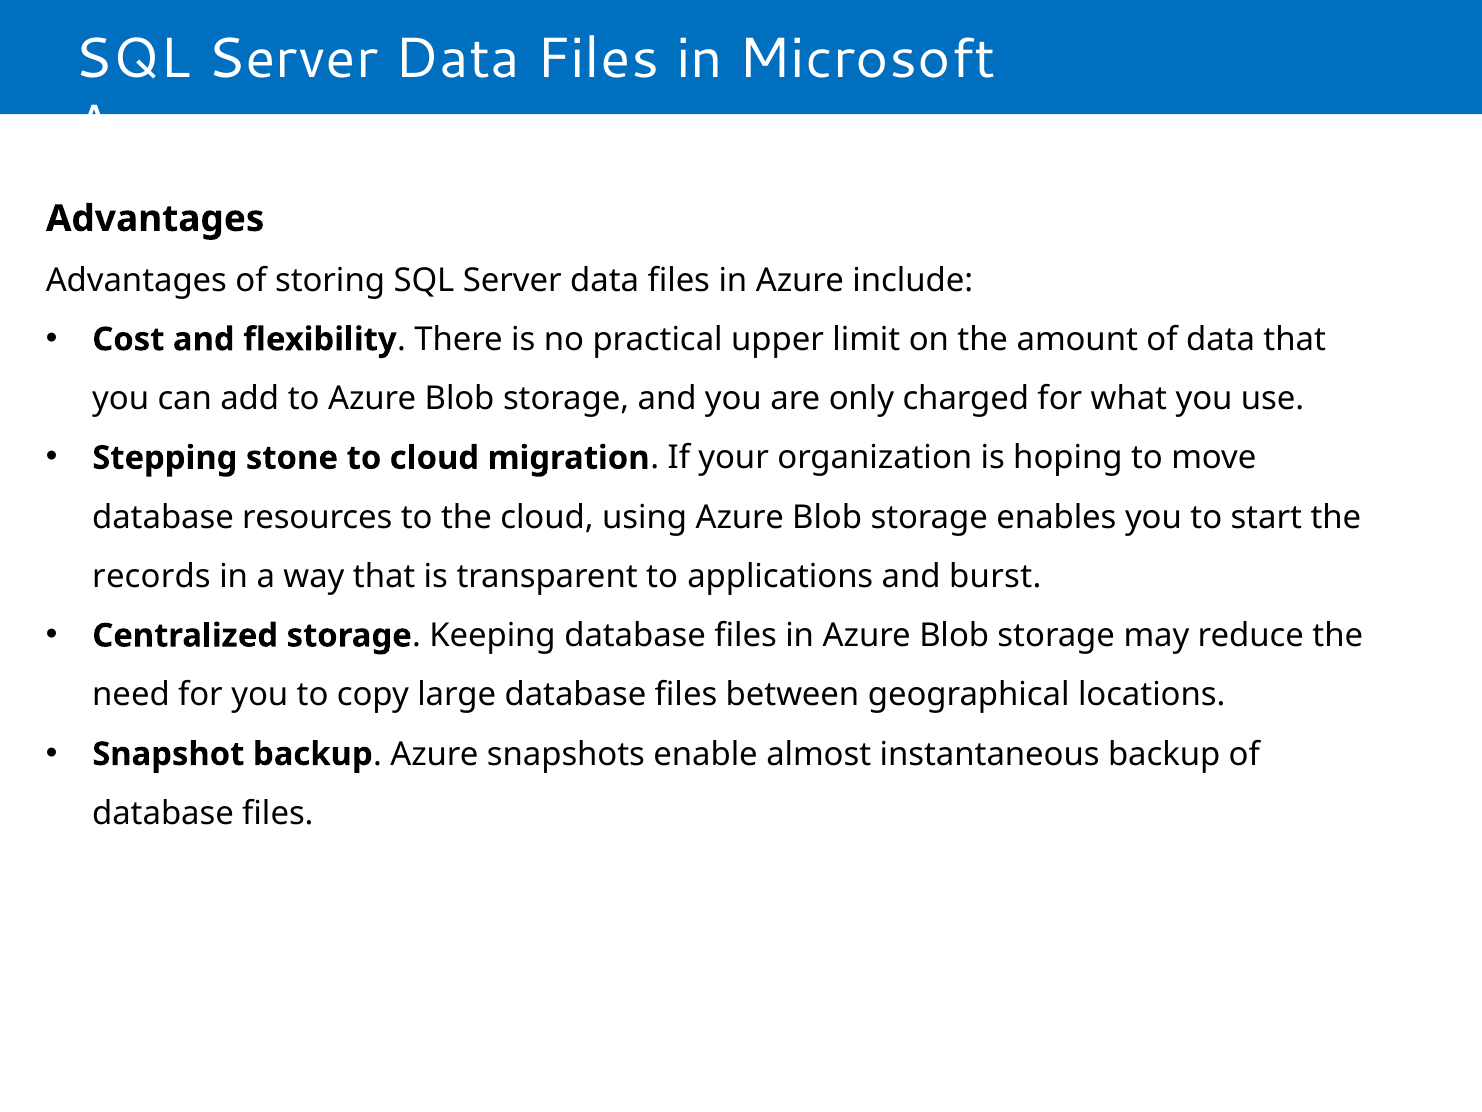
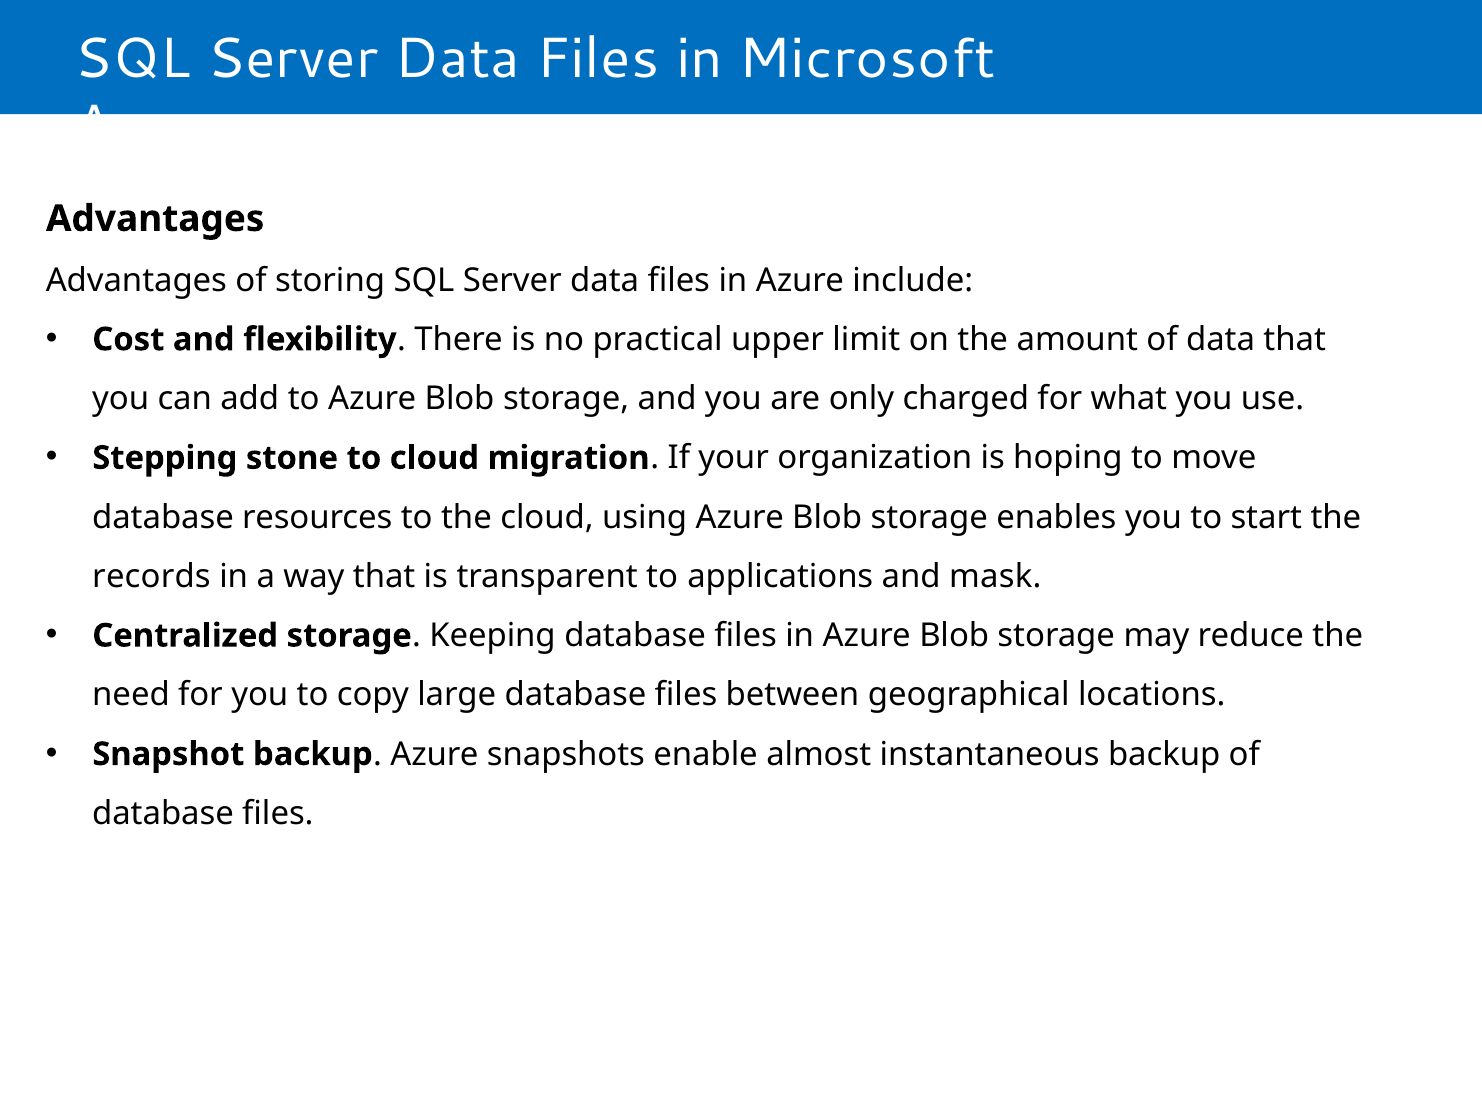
burst: burst -> mask
